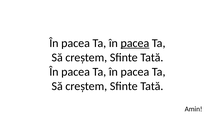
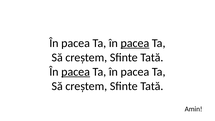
pacea at (76, 72) underline: none -> present
